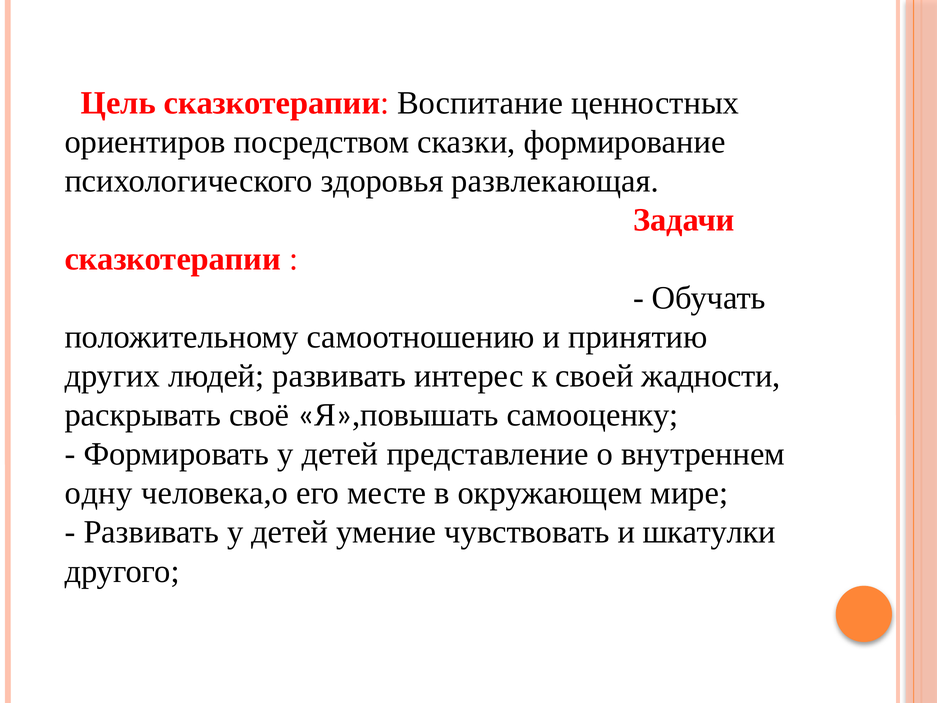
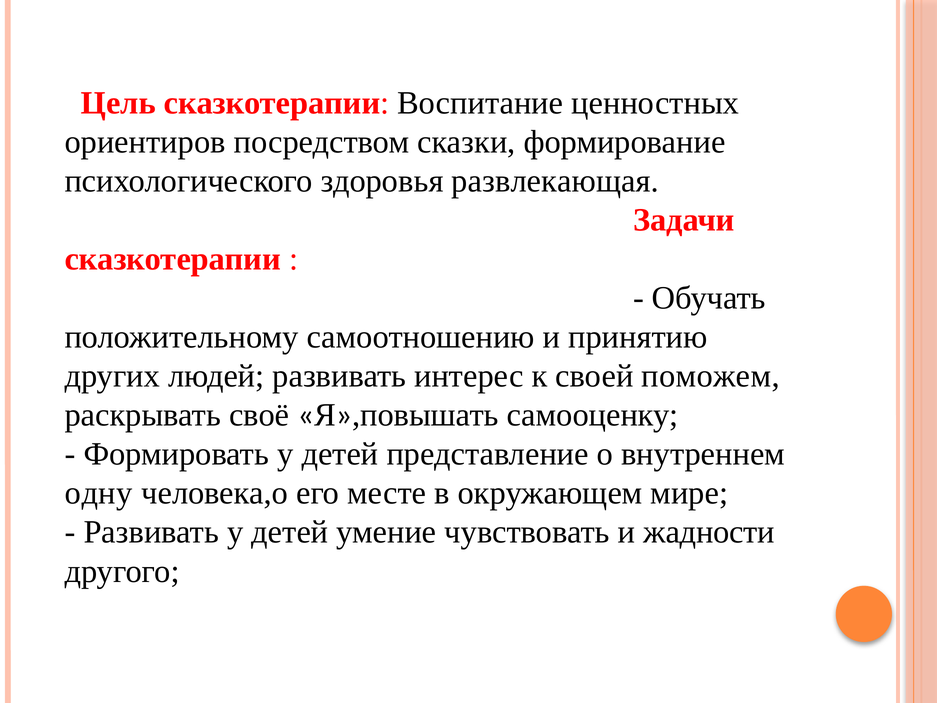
жадности: жадности -> поможем
шкатулки: шкатулки -> жадности
